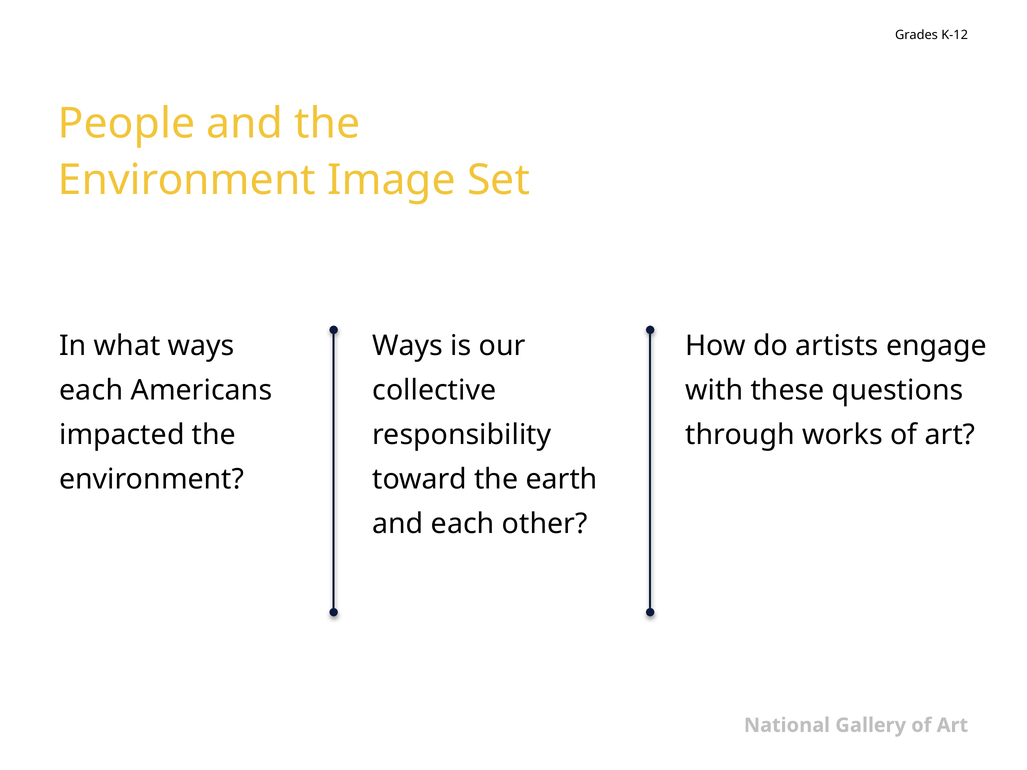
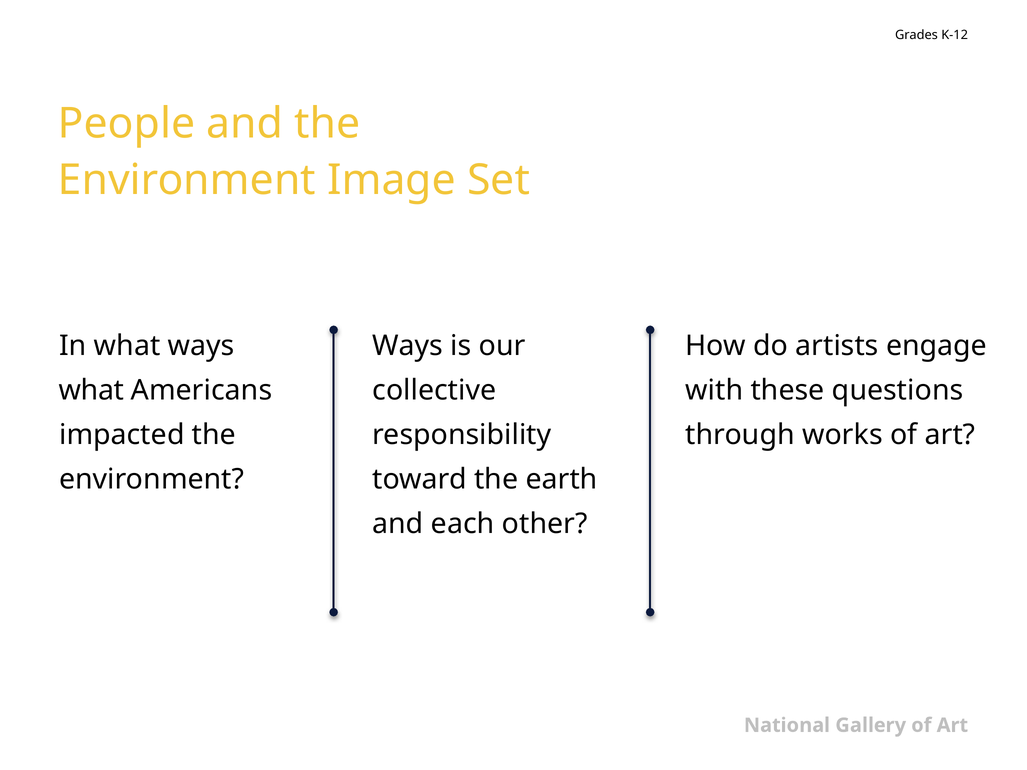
each at (91, 390): each -> what
